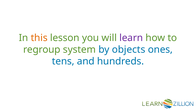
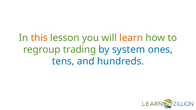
learn colour: purple -> orange
system: system -> trading
objects: objects -> system
